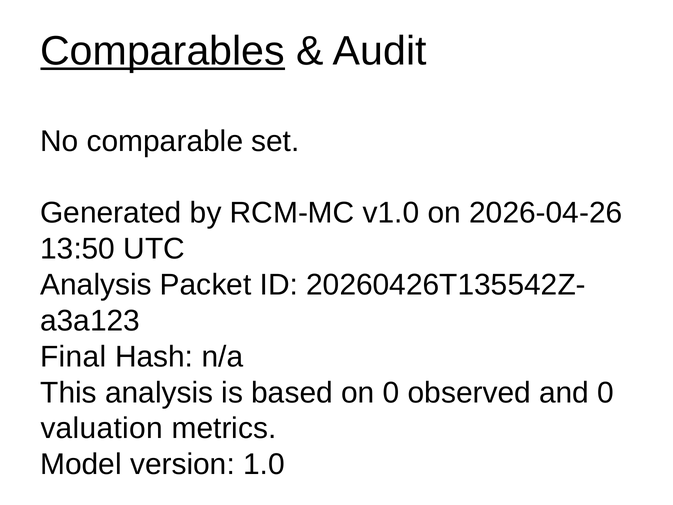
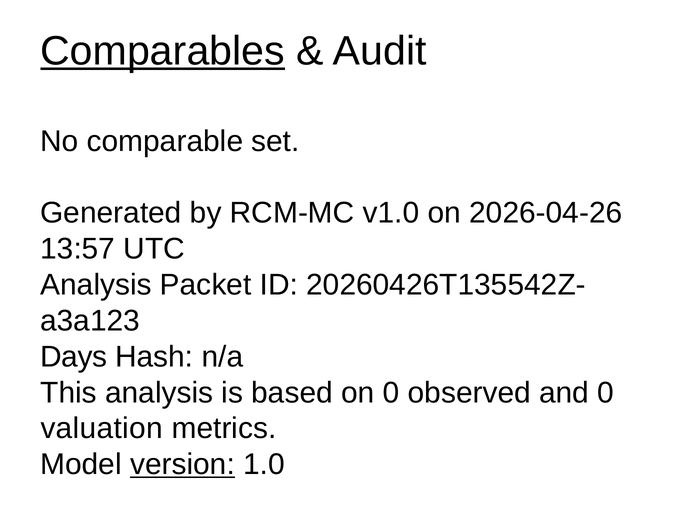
13:50: 13:50 -> 13:57
Final: Final -> Days
version underline: none -> present
